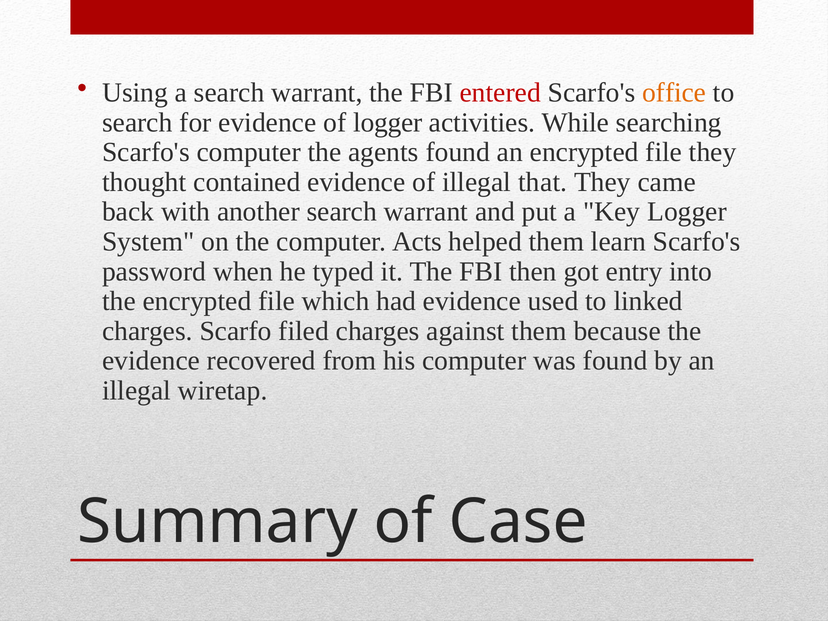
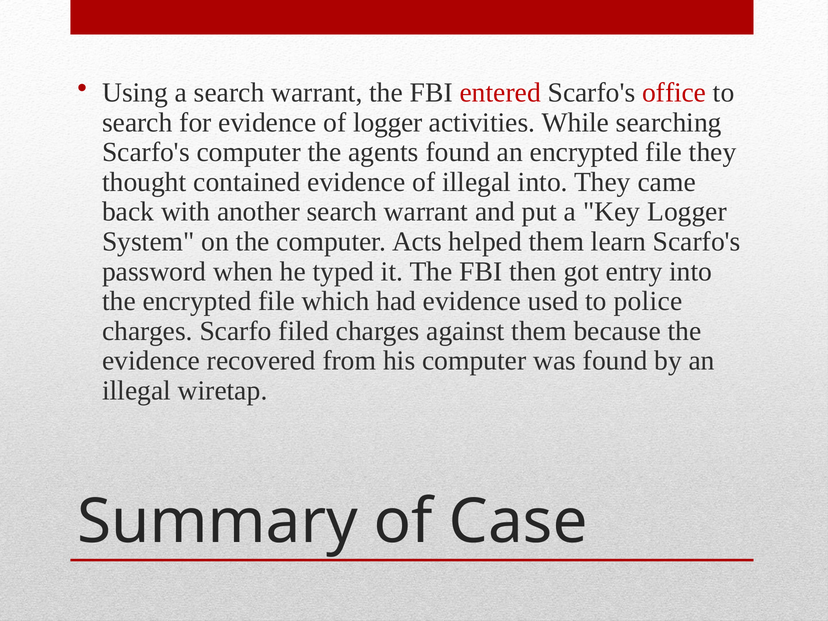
office colour: orange -> red
illegal that: that -> into
linked: linked -> police
